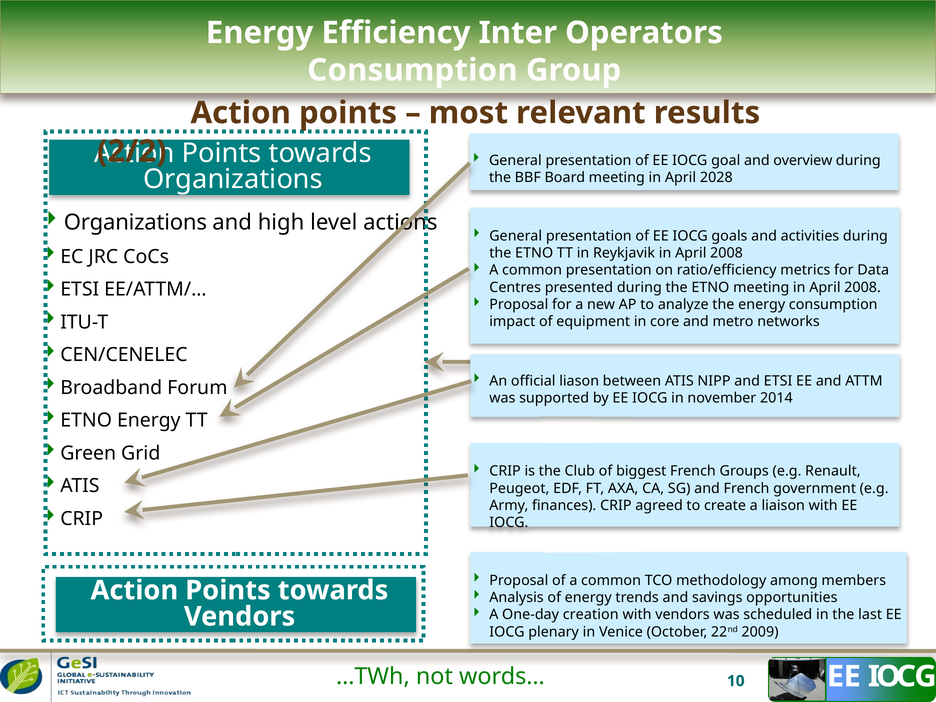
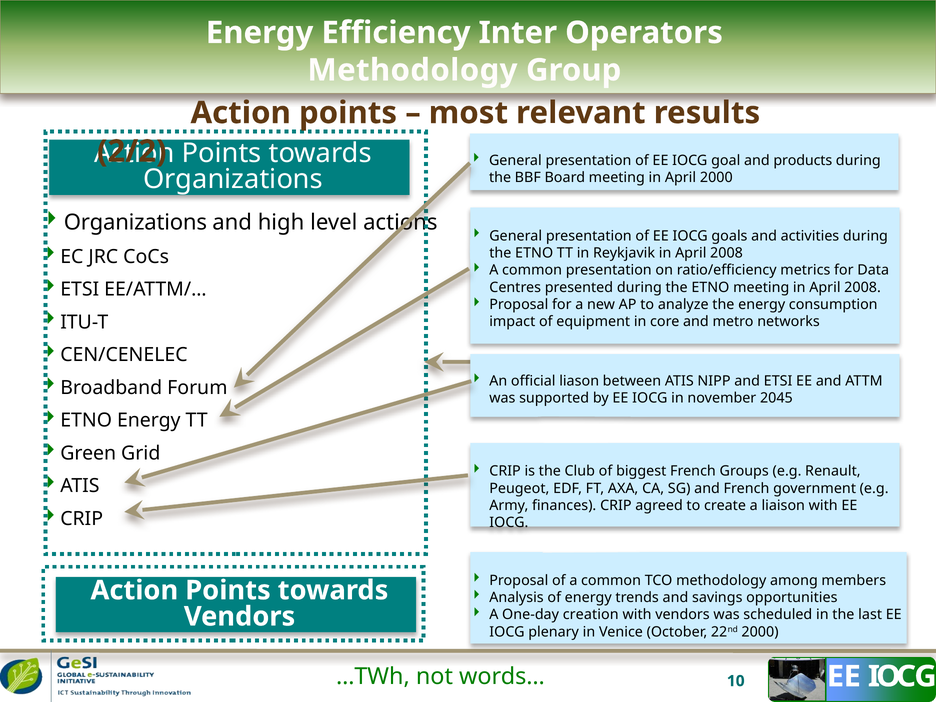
Consumption at (412, 70): Consumption -> Methodology
overview: overview -> products
April 2028: 2028 -> 2000
2014: 2014 -> 2045
22nd 2009: 2009 -> 2000
